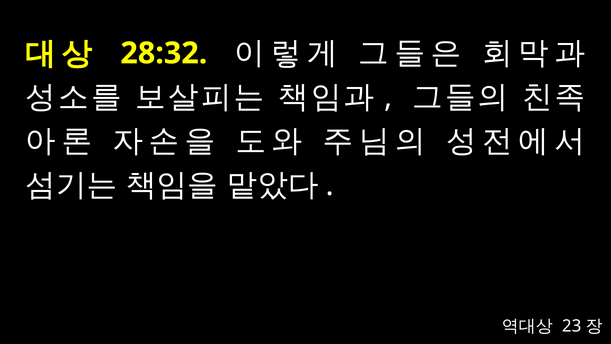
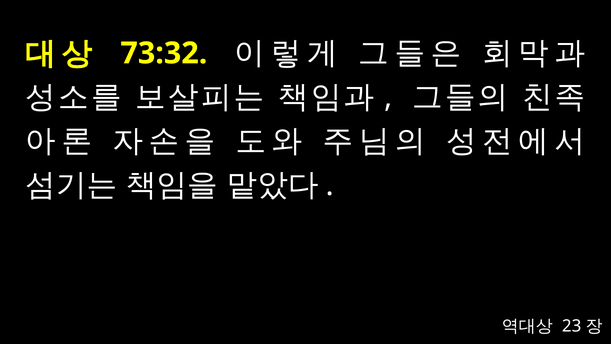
28:32: 28:32 -> 73:32
